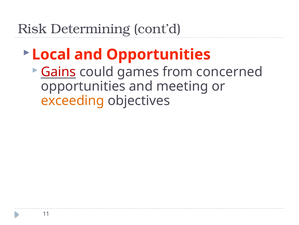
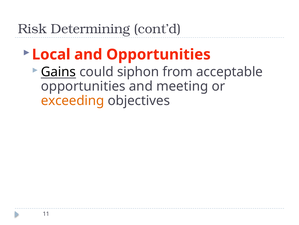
Gains colour: red -> black
games: games -> siphon
concerned: concerned -> acceptable
